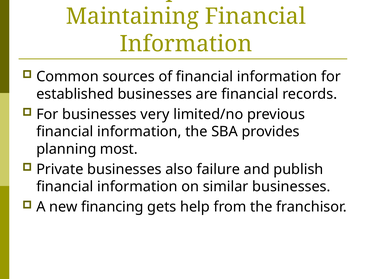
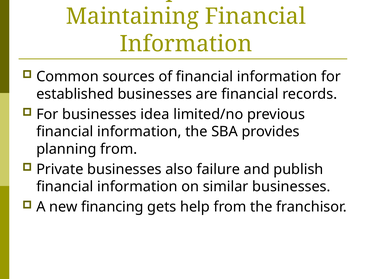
very: very -> idea
planning most: most -> from
